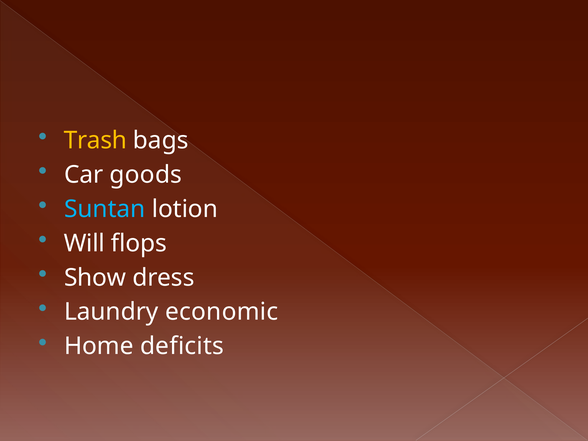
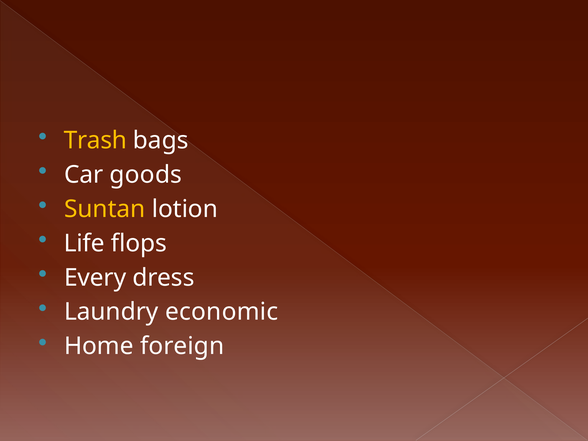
Suntan colour: light blue -> yellow
Will: Will -> Life
Show: Show -> Every
deficits: deficits -> foreign
